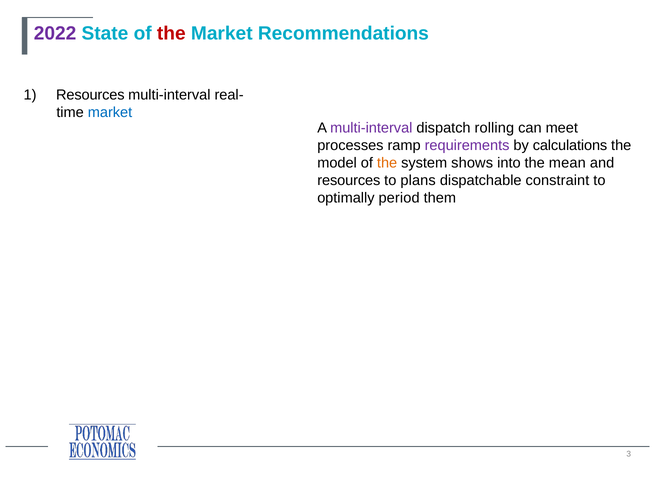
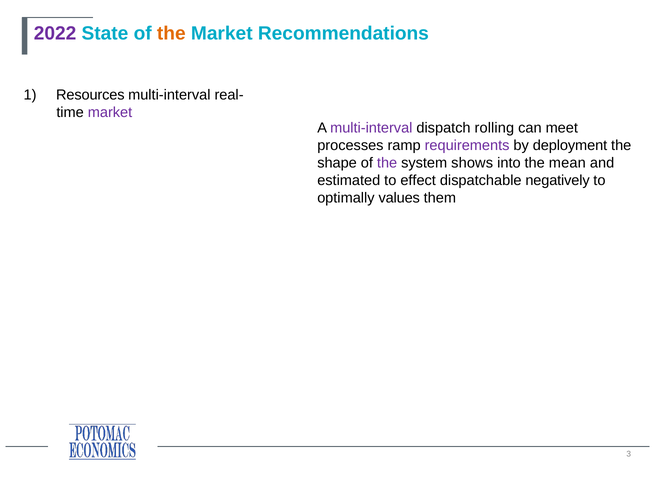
the at (171, 34) colour: red -> orange
market at (110, 112) colour: blue -> purple
calculations: calculations -> deployment
model: model -> shape
the at (387, 163) colour: orange -> purple
resources at (349, 180): resources -> estimated
plans: plans -> effect
constraint: constraint -> negatively
period: period -> values
